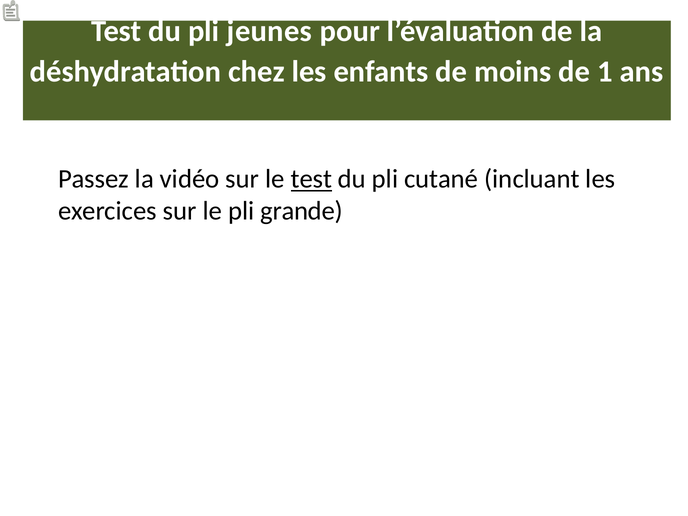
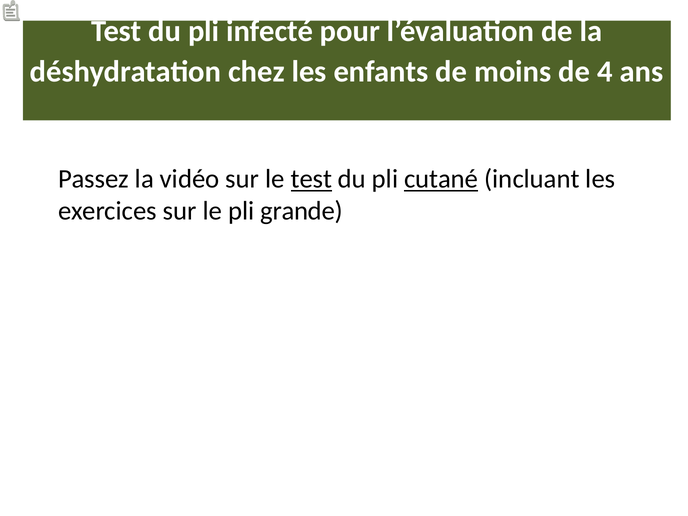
jeunes: jeunes -> infecté
1: 1 -> 4
cutané underline: none -> present
